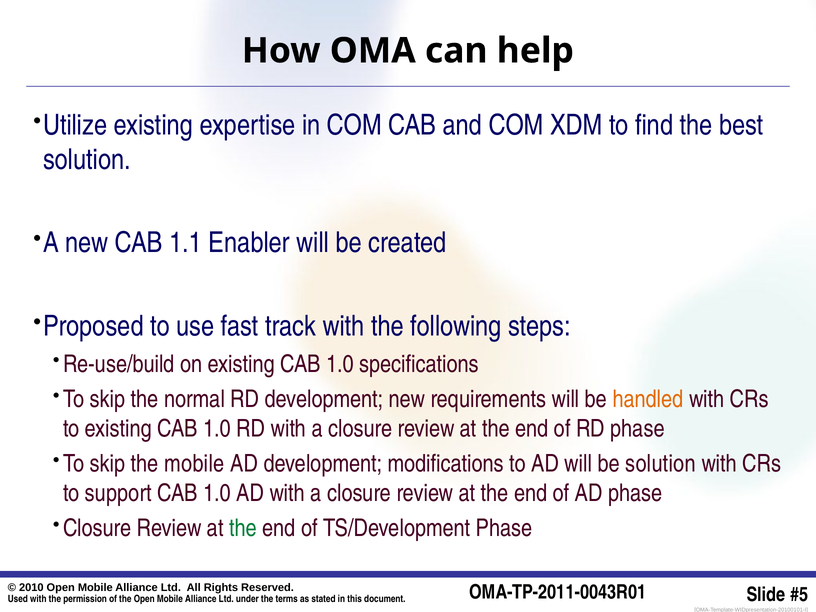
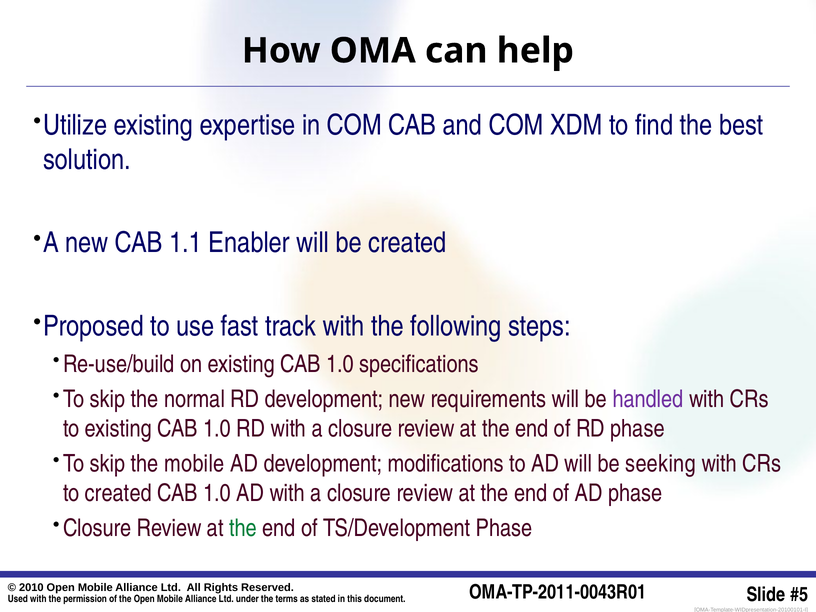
handled colour: orange -> purple
be solution: solution -> seeking
to support: support -> created
